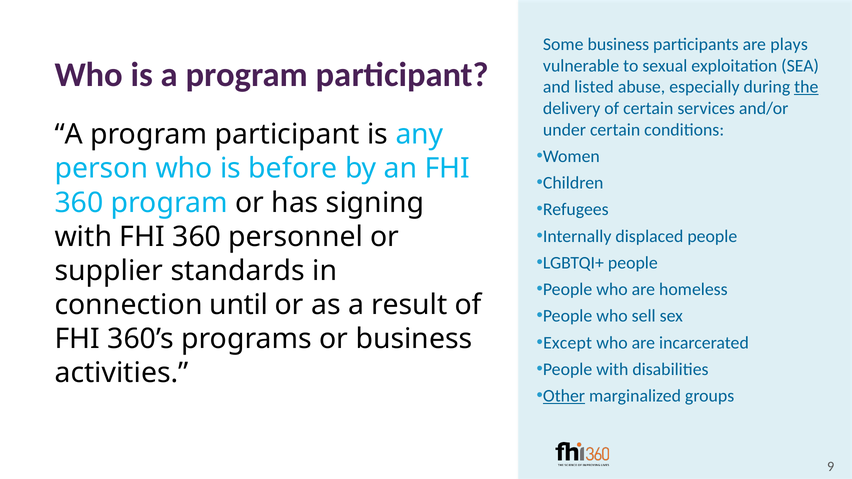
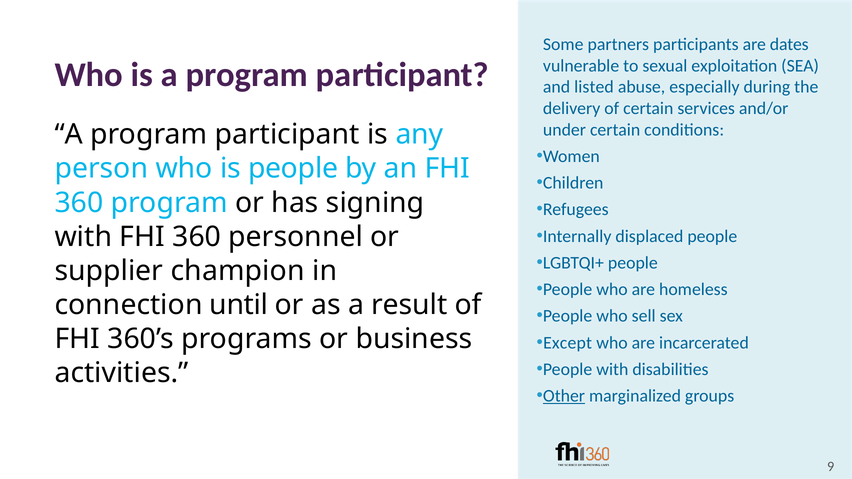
Some business: business -> partners
plays: plays -> dates
the underline: present -> none
is before: before -> people
standards: standards -> champion
